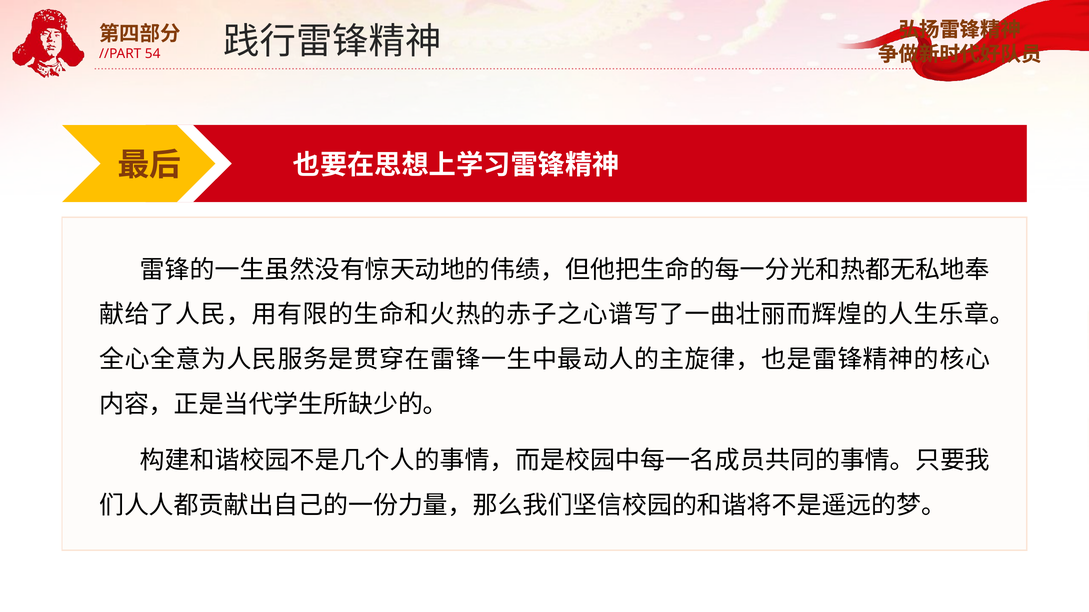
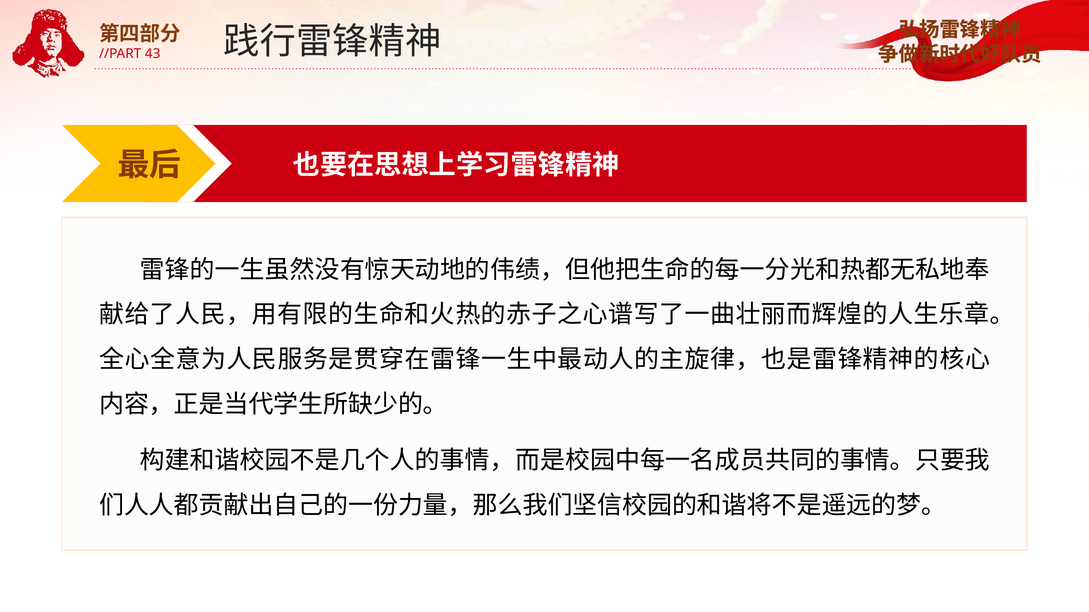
54: 54 -> 43
